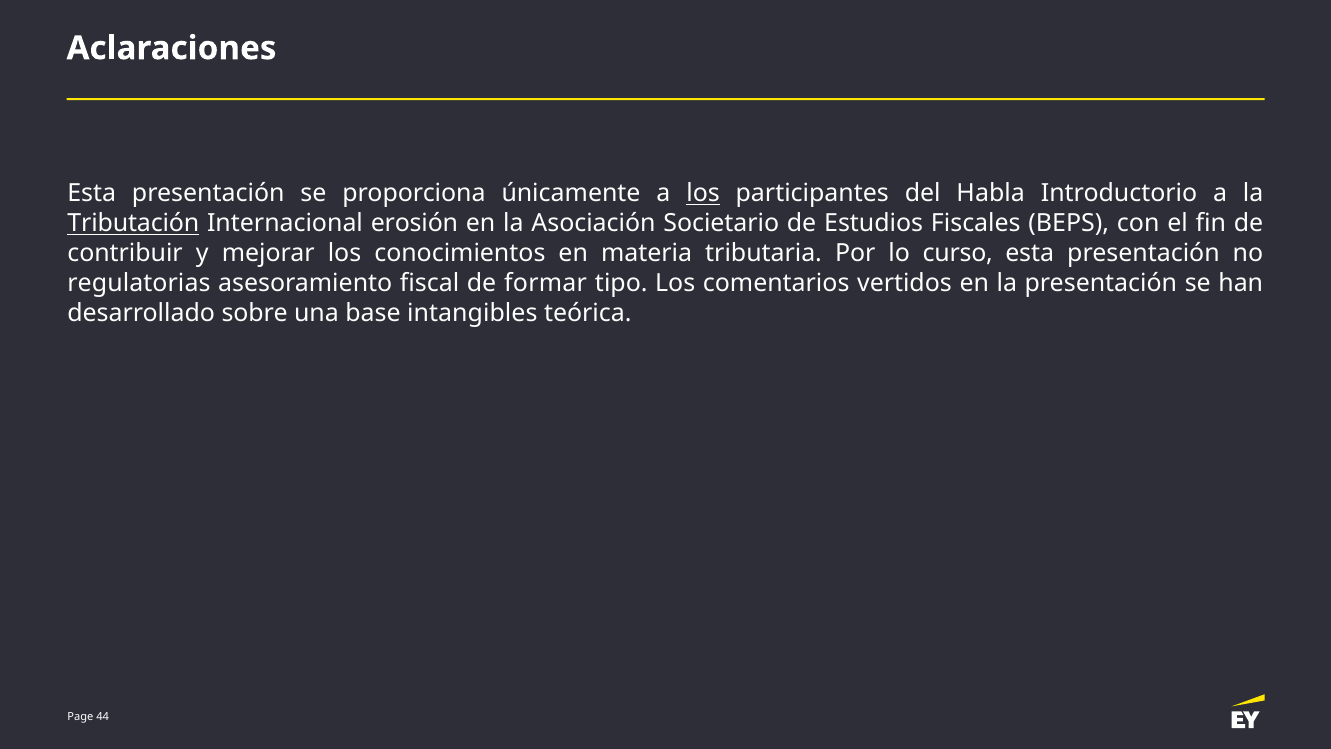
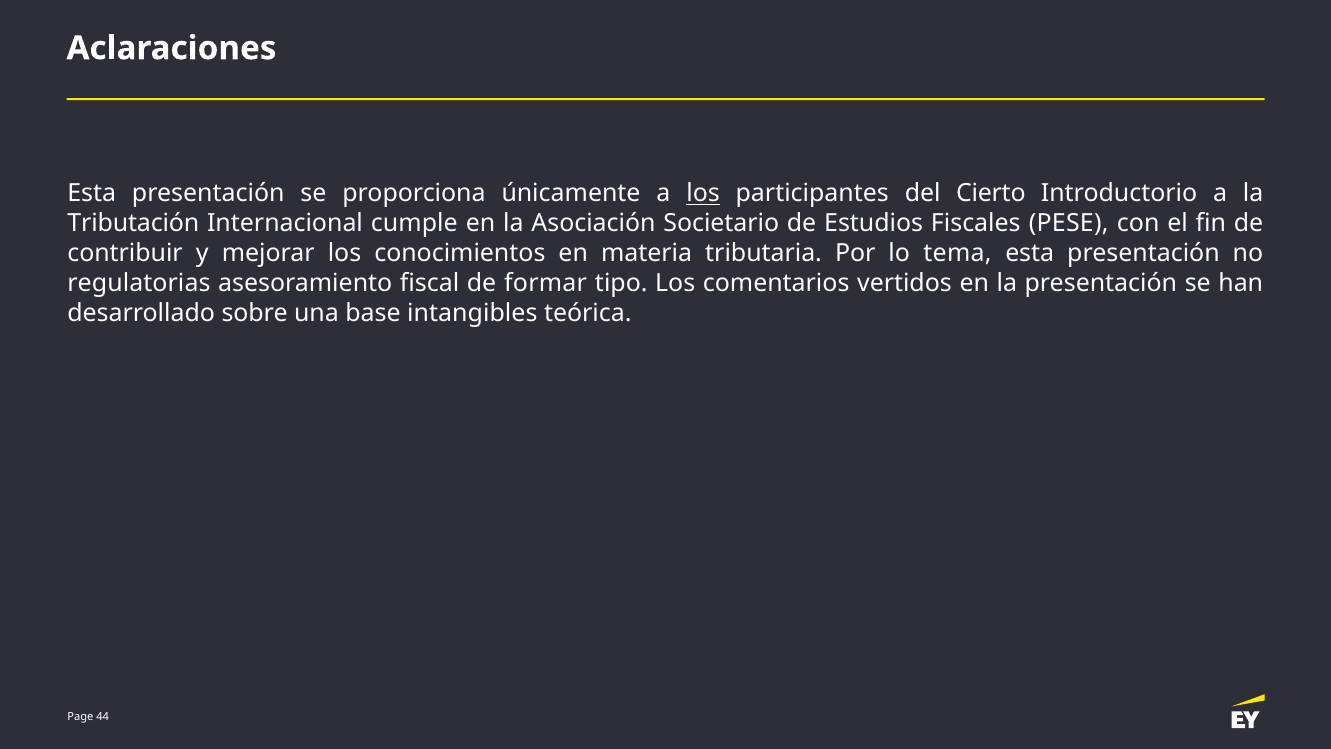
Habla: Habla -> Cierto
Tributación underline: present -> none
erosión: erosión -> cumple
BEPS: BEPS -> PESE
curso: curso -> tema
